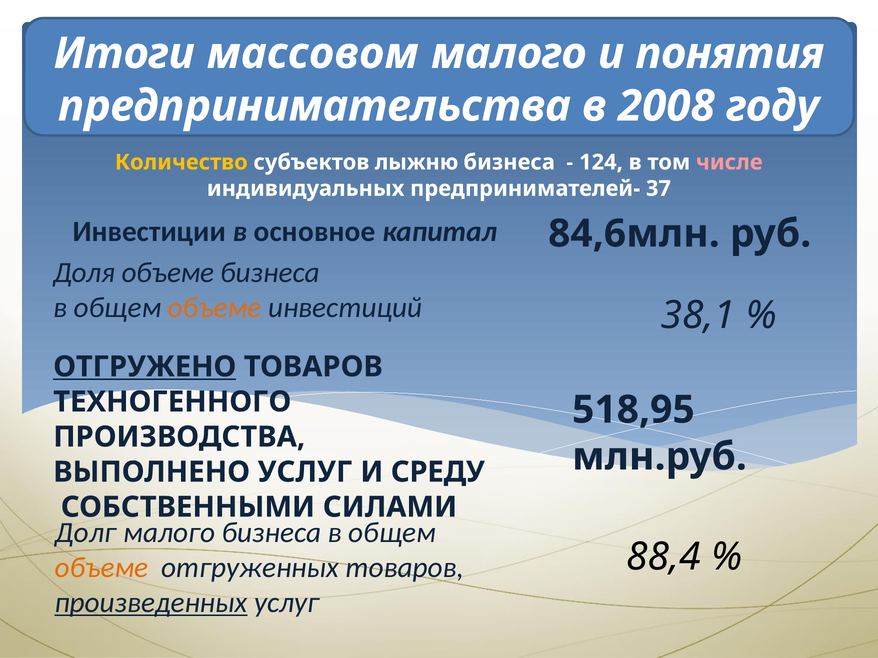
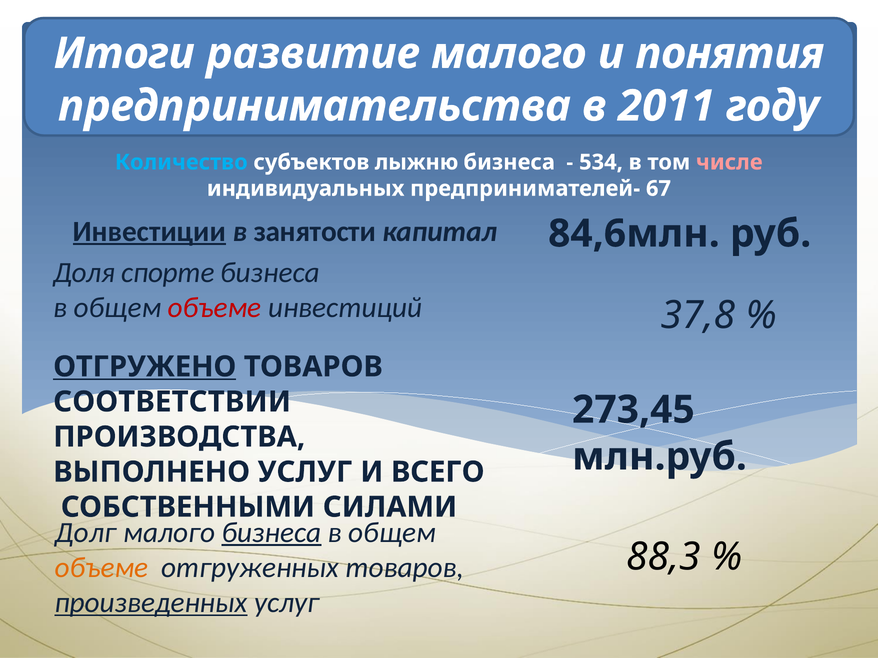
массовом: массовом -> развитие
2008: 2008 -> 2011
Количество colour: yellow -> light blue
124: 124 -> 534
37: 37 -> 67
Инвестиции underline: none -> present
основное: основное -> занятости
Доля объеме: объеме -> спорте
объеме at (215, 308) colour: orange -> red
38,1: 38,1 -> 37,8
ТЕХНОГЕННОГО: ТЕХНОГЕННОГО -> СООТВЕТСТВИИ
518,95: 518,95 -> 273,45
СРЕДУ: СРЕДУ -> ВСЕГО
бизнеса at (271, 533) underline: none -> present
88,4: 88,4 -> 88,3
